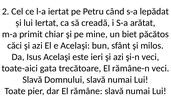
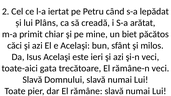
lui Iertat: Iertat -> Plâns
